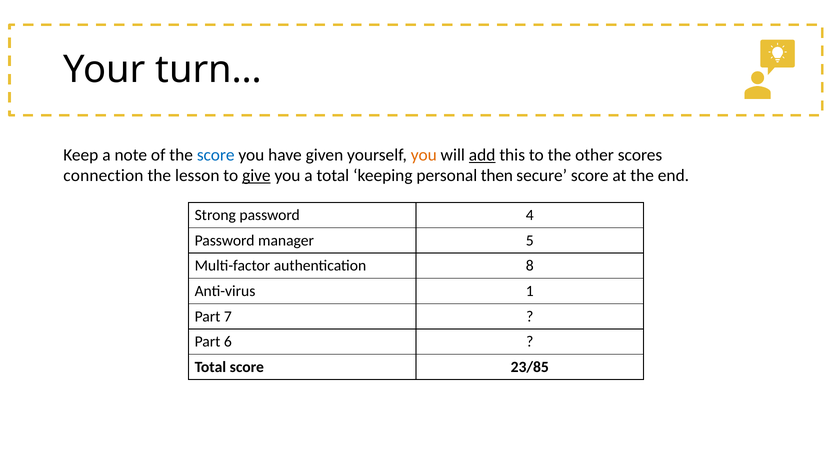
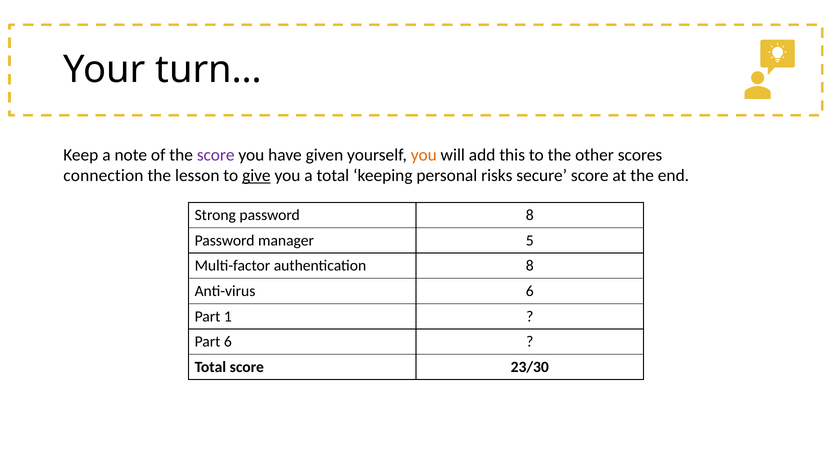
score at (216, 155) colour: blue -> purple
add underline: present -> none
then: then -> risks
password 4: 4 -> 8
Anti-virus 1: 1 -> 6
7: 7 -> 1
23/85: 23/85 -> 23/30
